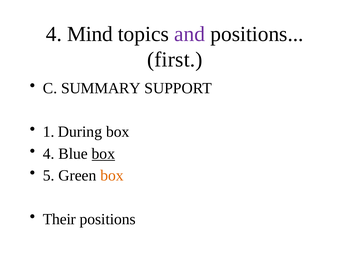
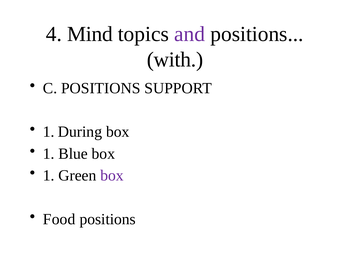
first: first -> with
C SUMMARY: SUMMARY -> POSITIONS
4 at (49, 153): 4 -> 1
box at (103, 153) underline: present -> none
5 at (49, 175): 5 -> 1
box at (112, 175) colour: orange -> purple
Their: Their -> Food
